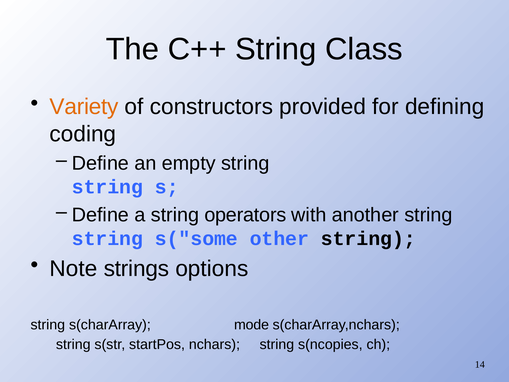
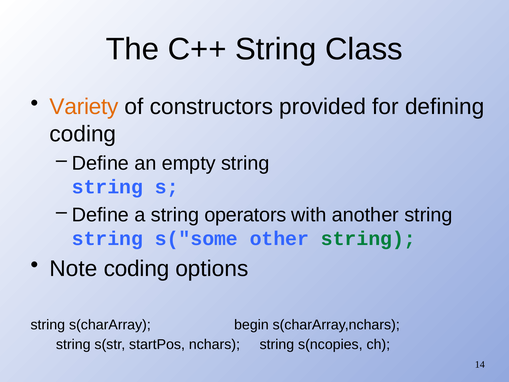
string at (368, 238) colour: black -> green
Note strings: strings -> coding
mode: mode -> begin
